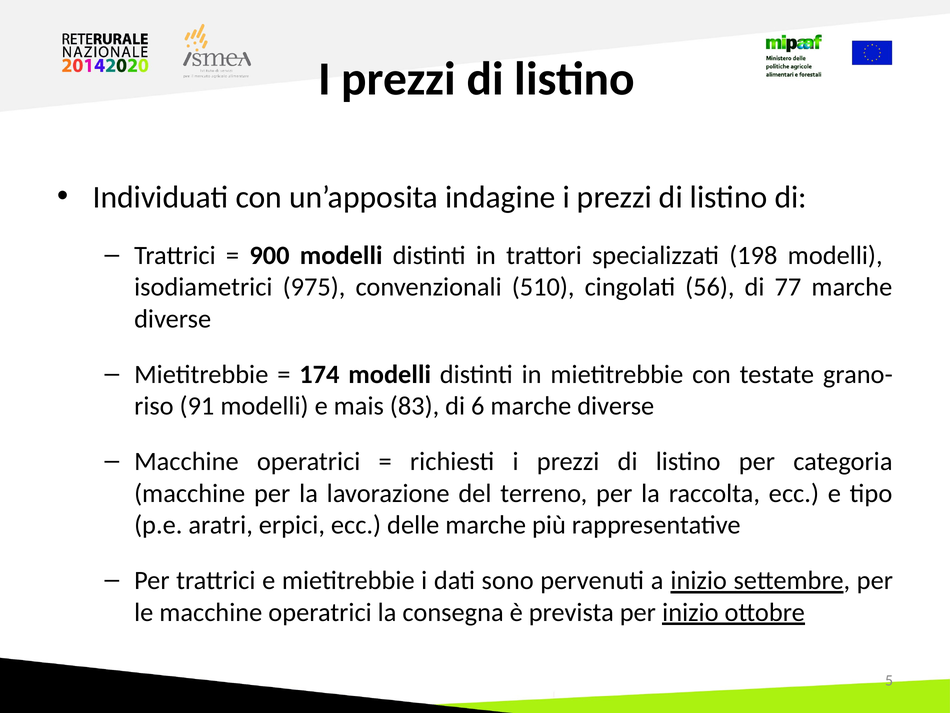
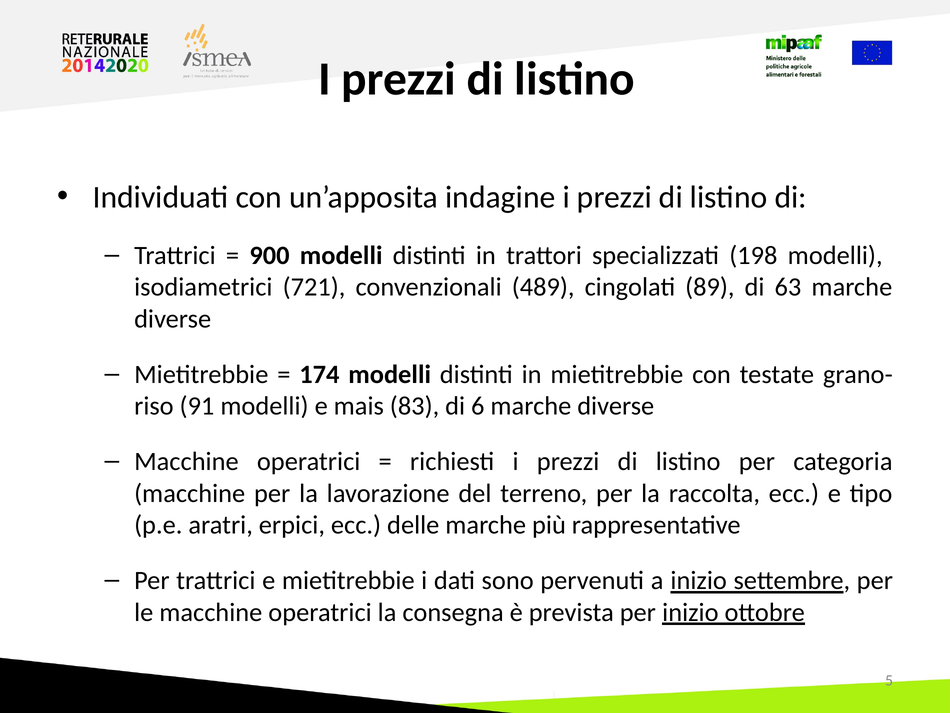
975: 975 -> 721
510: 510 -> 489
56: 56 -> 89
77: 77 -> 63
